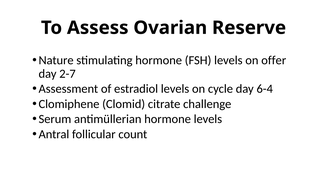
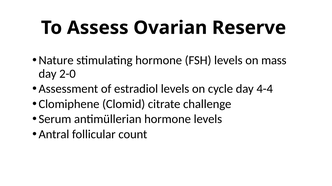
offer: offer -> mass
2-7: 2-7 -> 2-0
6-4: 6-4 -> 4-4
